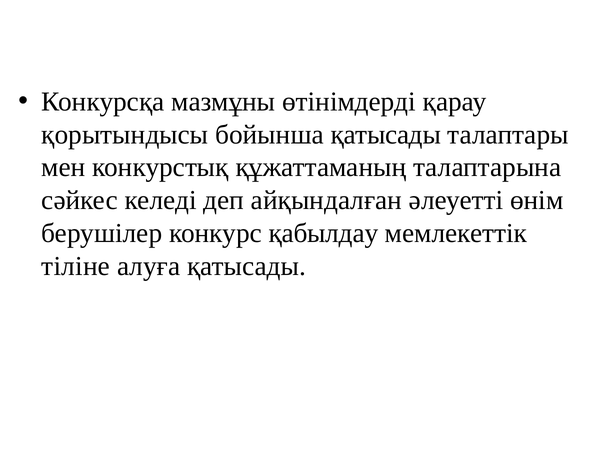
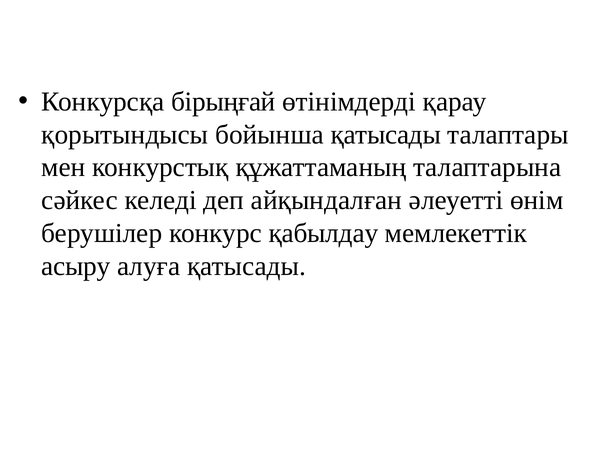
мазмұны: мазмұны -> бірыңғай
тіліне: тіліне -> асыру
